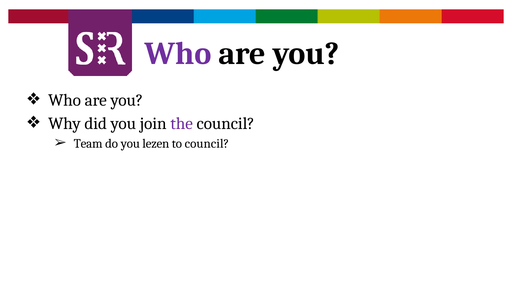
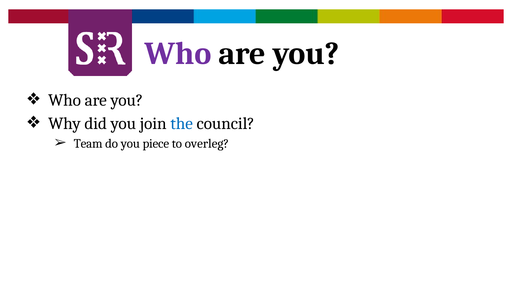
the colour: purple -> blue
lezen: lezen -> piece
to council: council -> overleg
